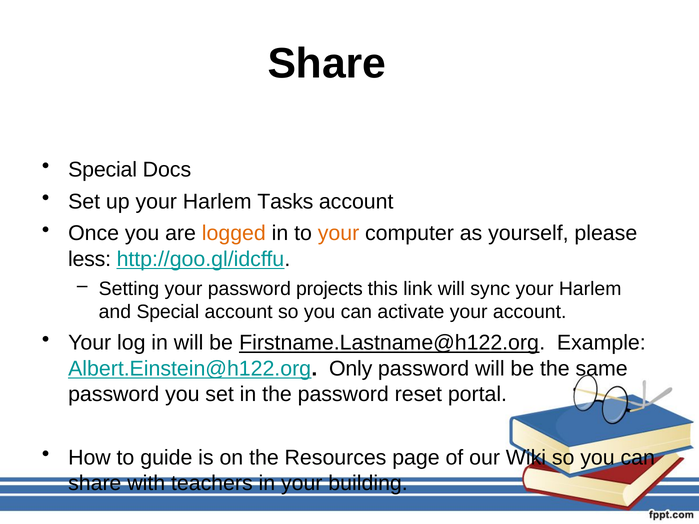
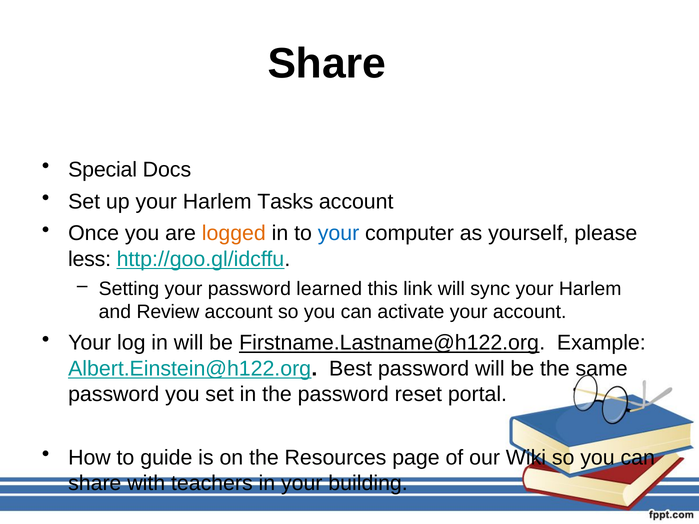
your at (339, 234) colour: orange -> blue
projects: projects -> learned
and Special: Special -> Review
Only: Only -> Best
